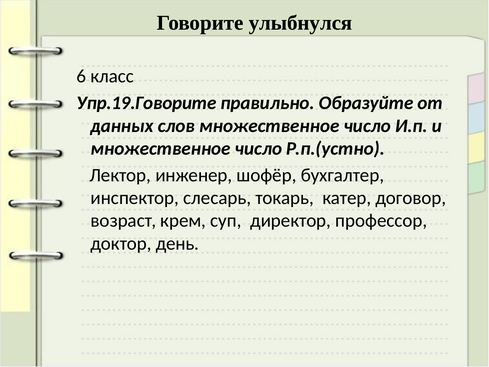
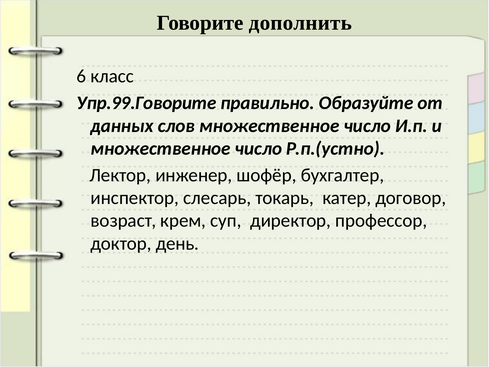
улыбнулся: улыбнулся -> дополнить
Упр.19.Говорите: Упр.19.Говорите -> Упр.99.Говорите
